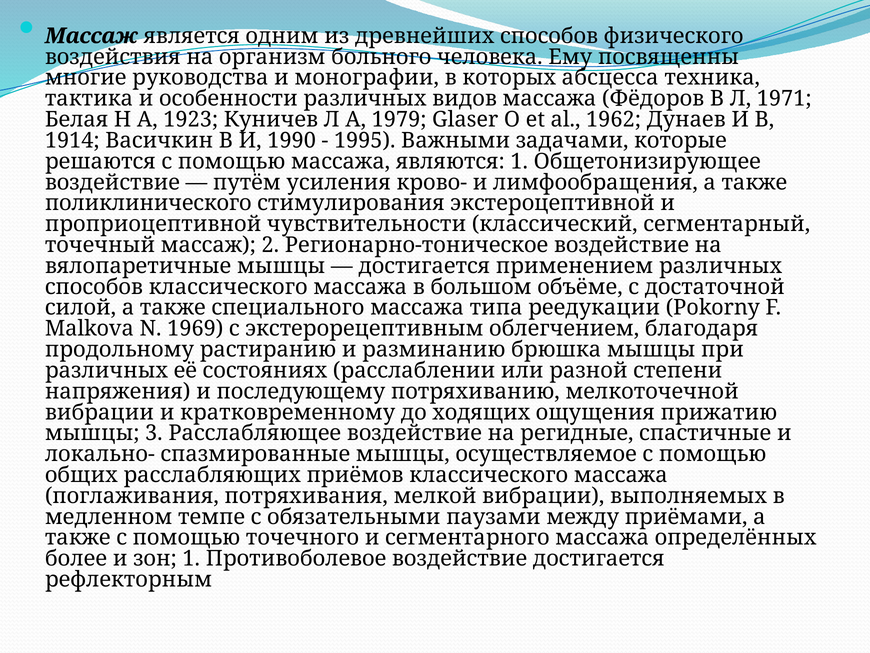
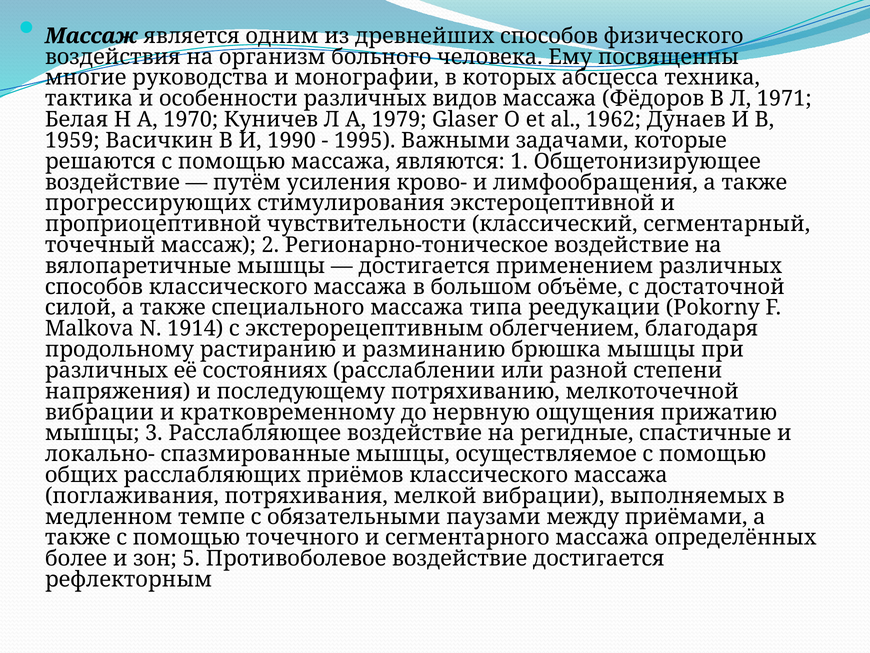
1923: 1923 -> 1970
1914: 1914 -> 1959
поликлинического: поликлинического -> прогрессирующих
1969: 1969 -> 1914
ходящих: ходящих -> нервную
зон 1: 1 -> 5
